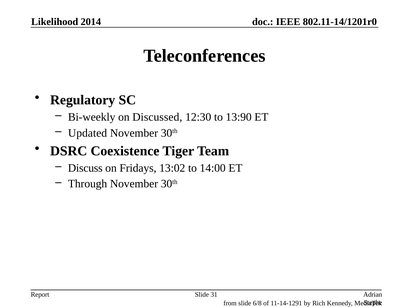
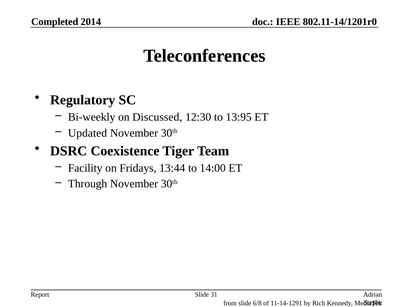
Likelihood: Likelihood -> Completed
13:90: 13:90 -> 13:95
Discuss: Discuss -> Facility
13:02: 13:02 -> 13:44
